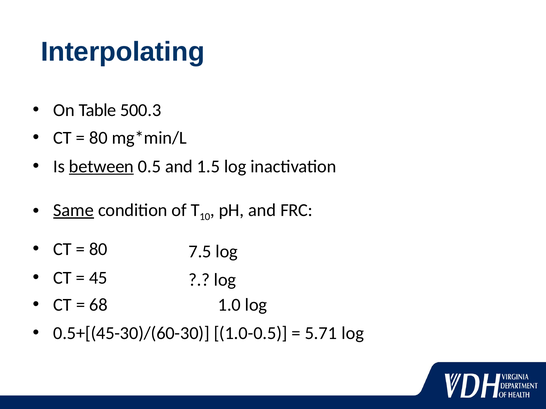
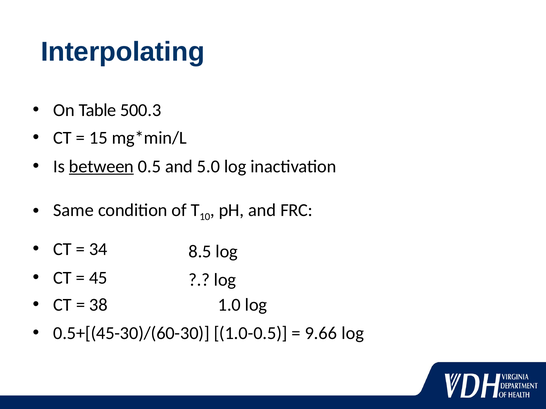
80 at (98, 138): 80 -> 15
1.5: 1.5 -> 5.0
Same underline: present -> none
80 at (98, 250): 80 -> 34
7.5: 7.5 -> 8.5
68: 68 -> 38
5.71: 5.71 -> 9.66
